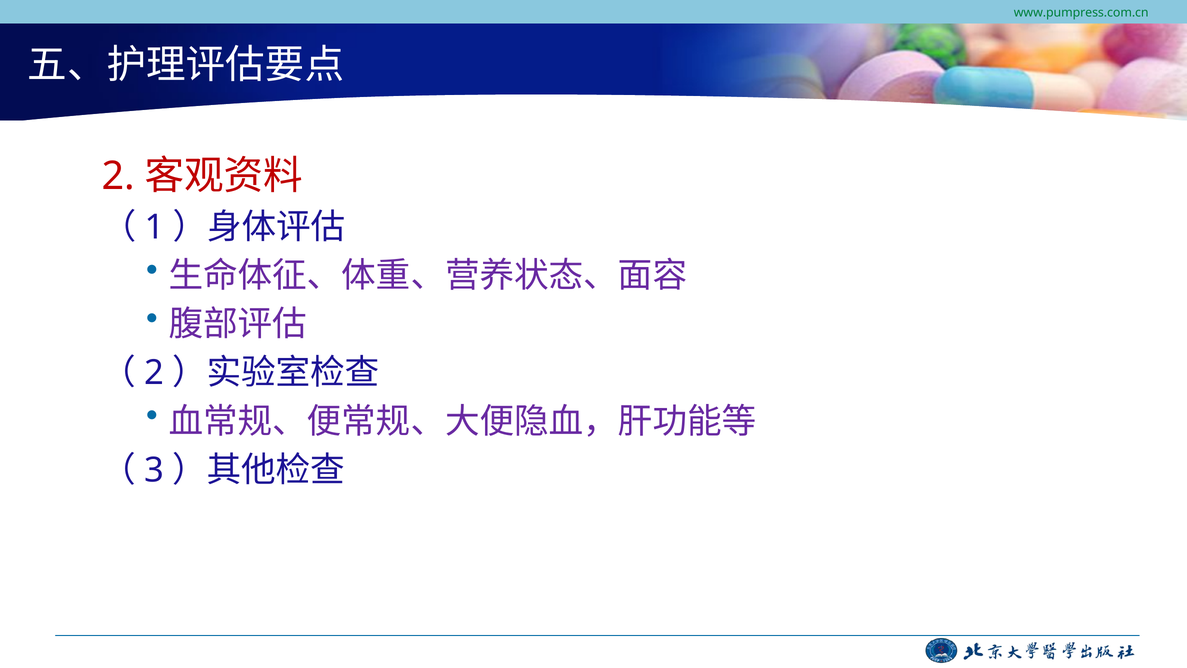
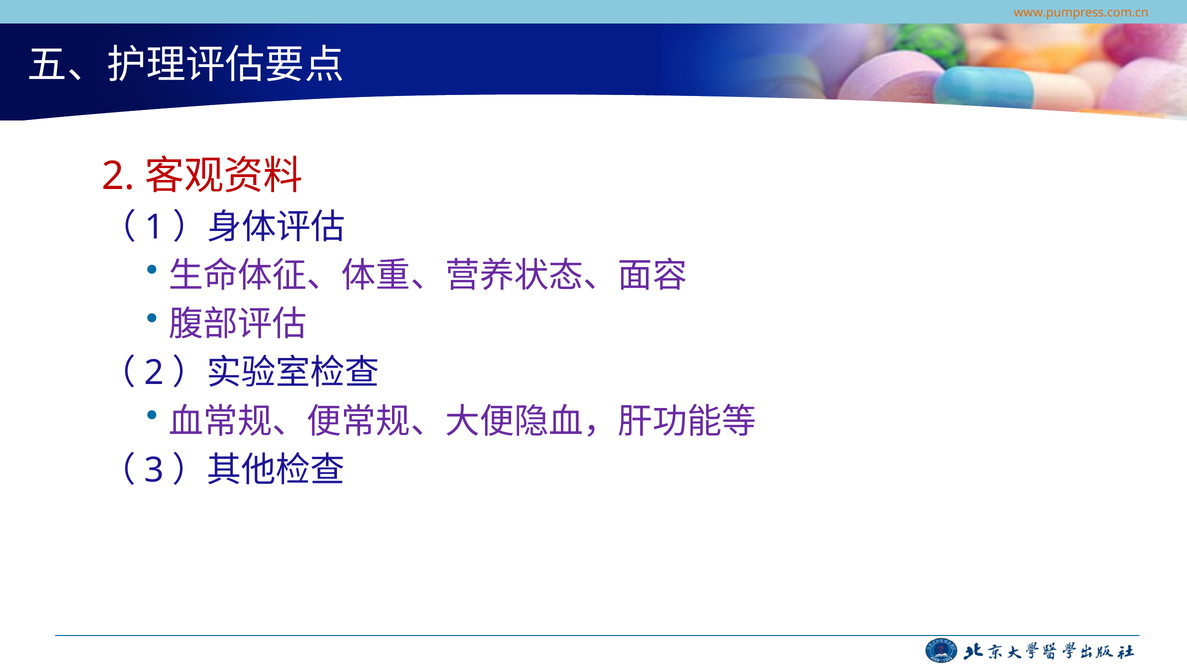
www.pumpress.com.cn colour: green -> orange
